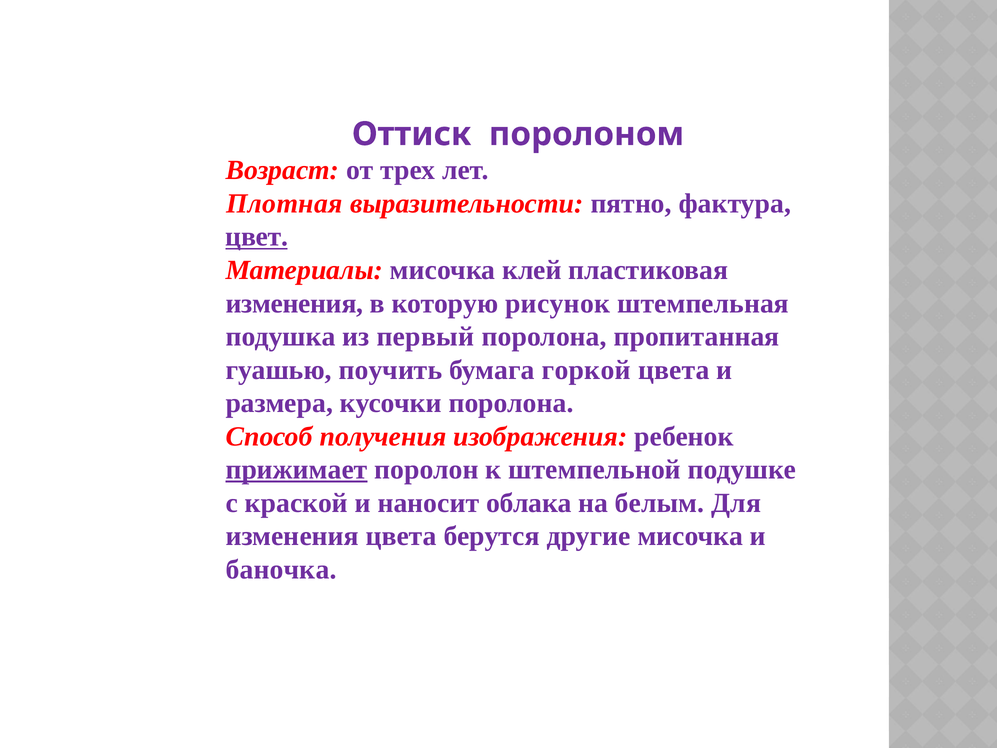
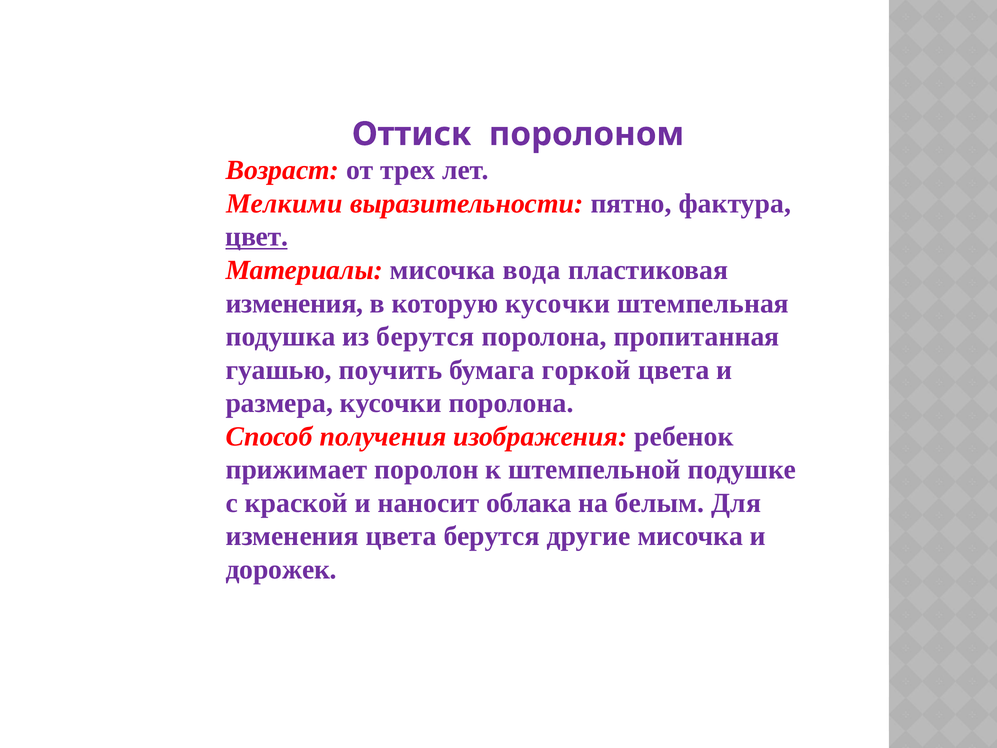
Плотная: Плотная -> Мелкими
клей: клей -> вода
которую рисунок: рисунок -> кусочки
из первый: первый -> берутся
прижимает underline: present -> none
баночка: баночка -> дорожек
